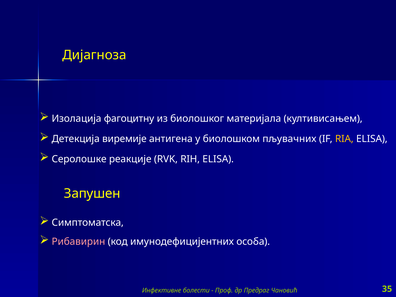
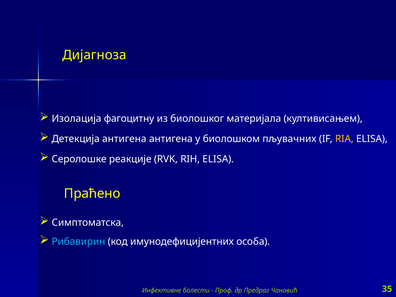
Детекција виремије: виремије -> антигена
Запушен: Запушен -> Праћено
Рибавирин colour: pink -> light blue
